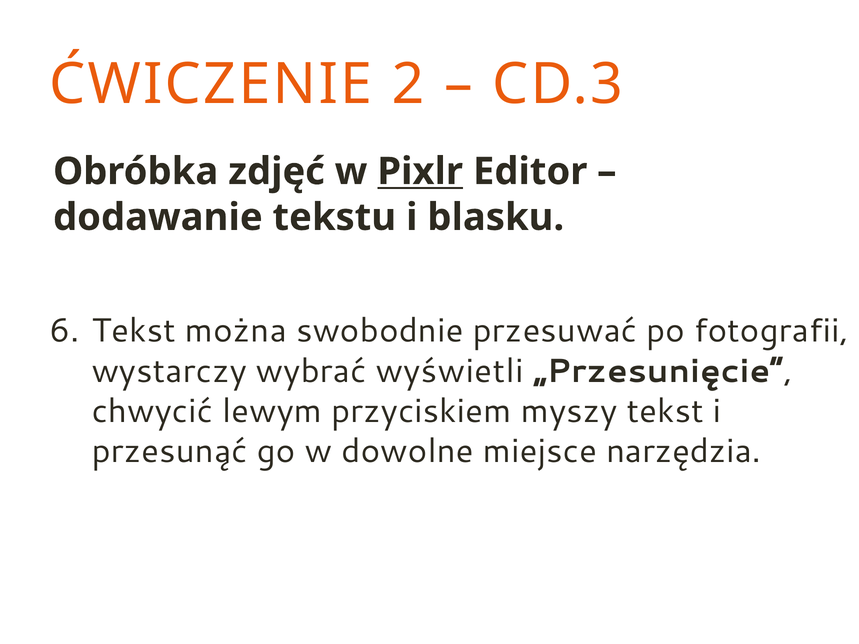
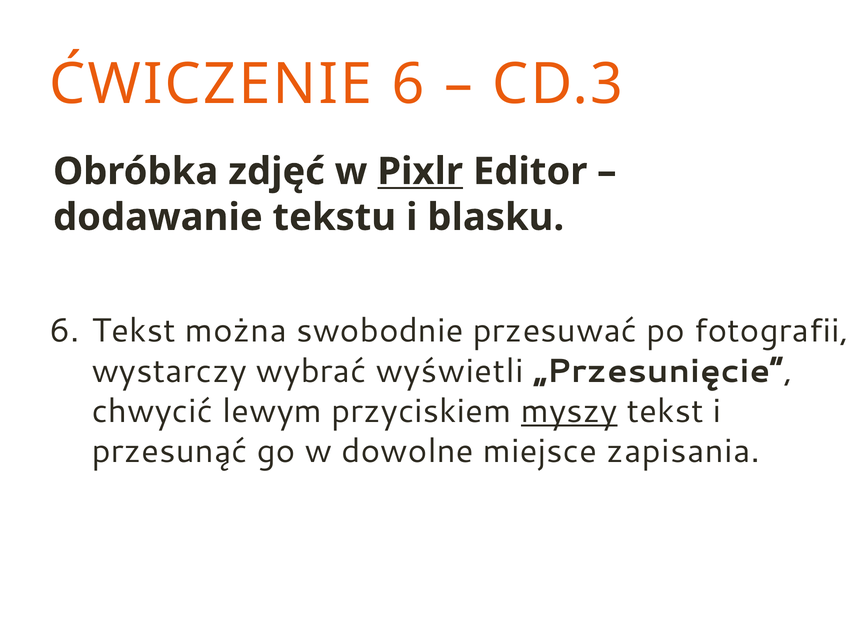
ĆWICZENIE 2: 2 -> 6
myszy underline: none -> present
narzędzia: narzędzia -> zapisania
